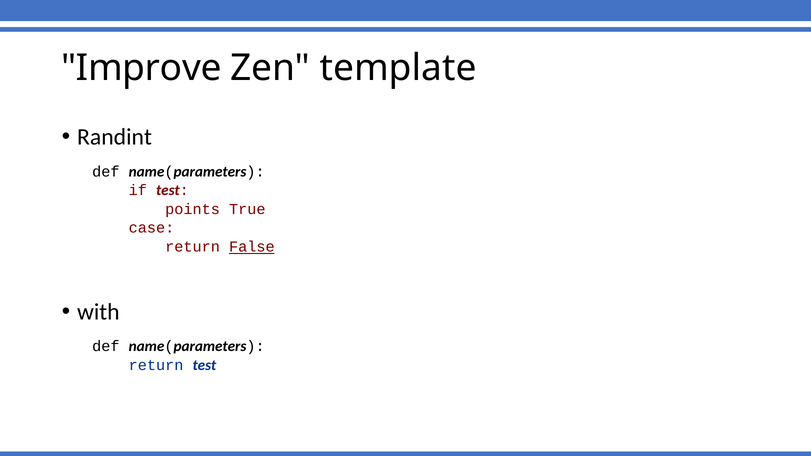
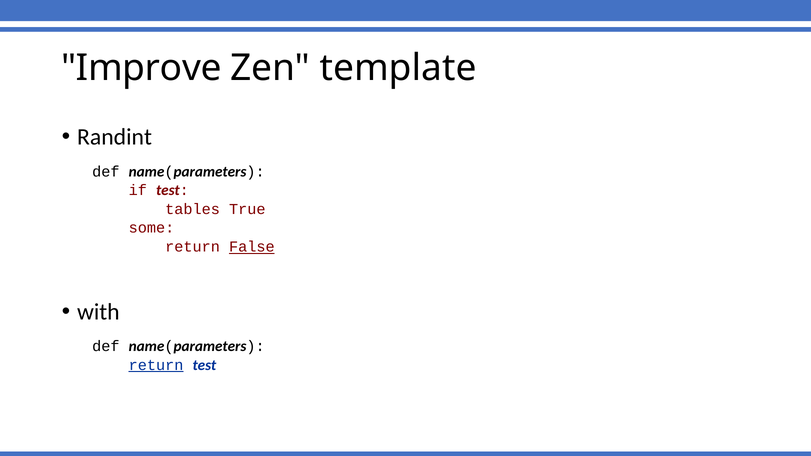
points: points -> tables
case: case -> some
return at (156, 365) underline: none -> present
